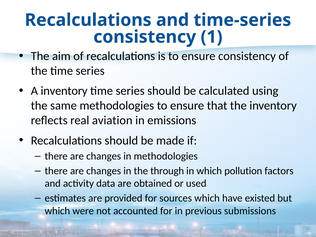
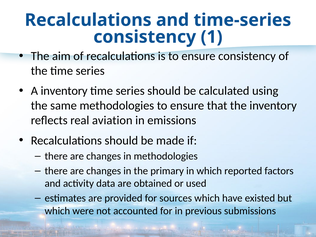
through: through -> primary
pollution: pollution -> reported
